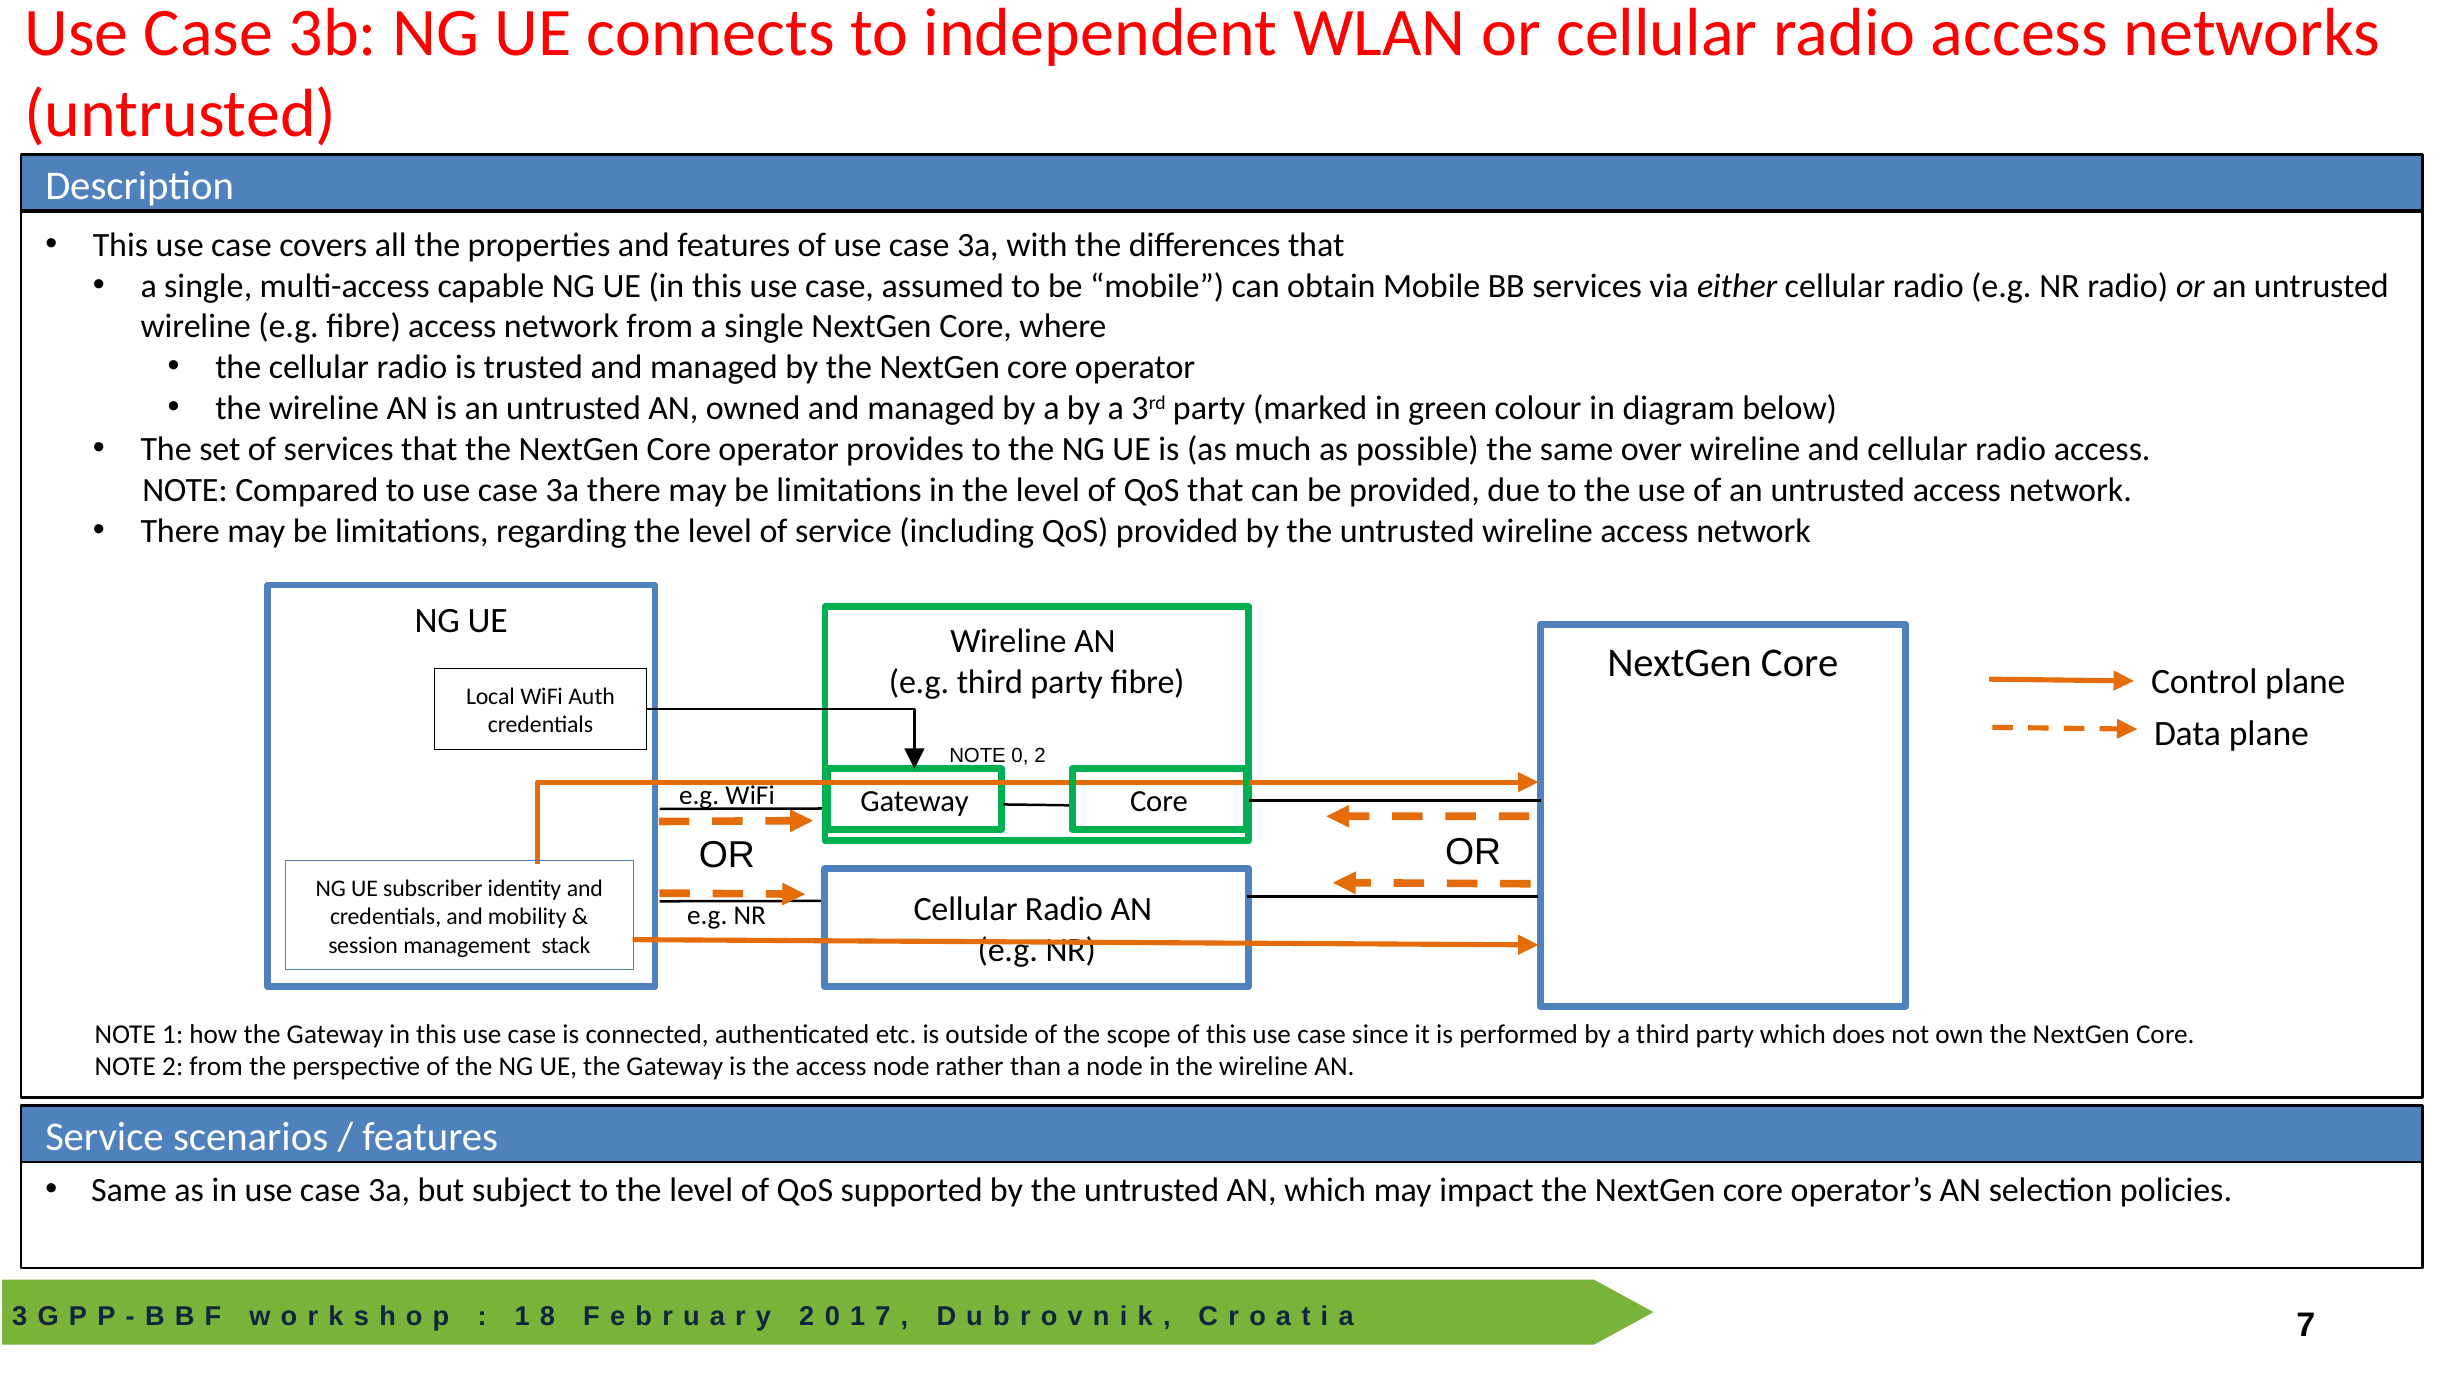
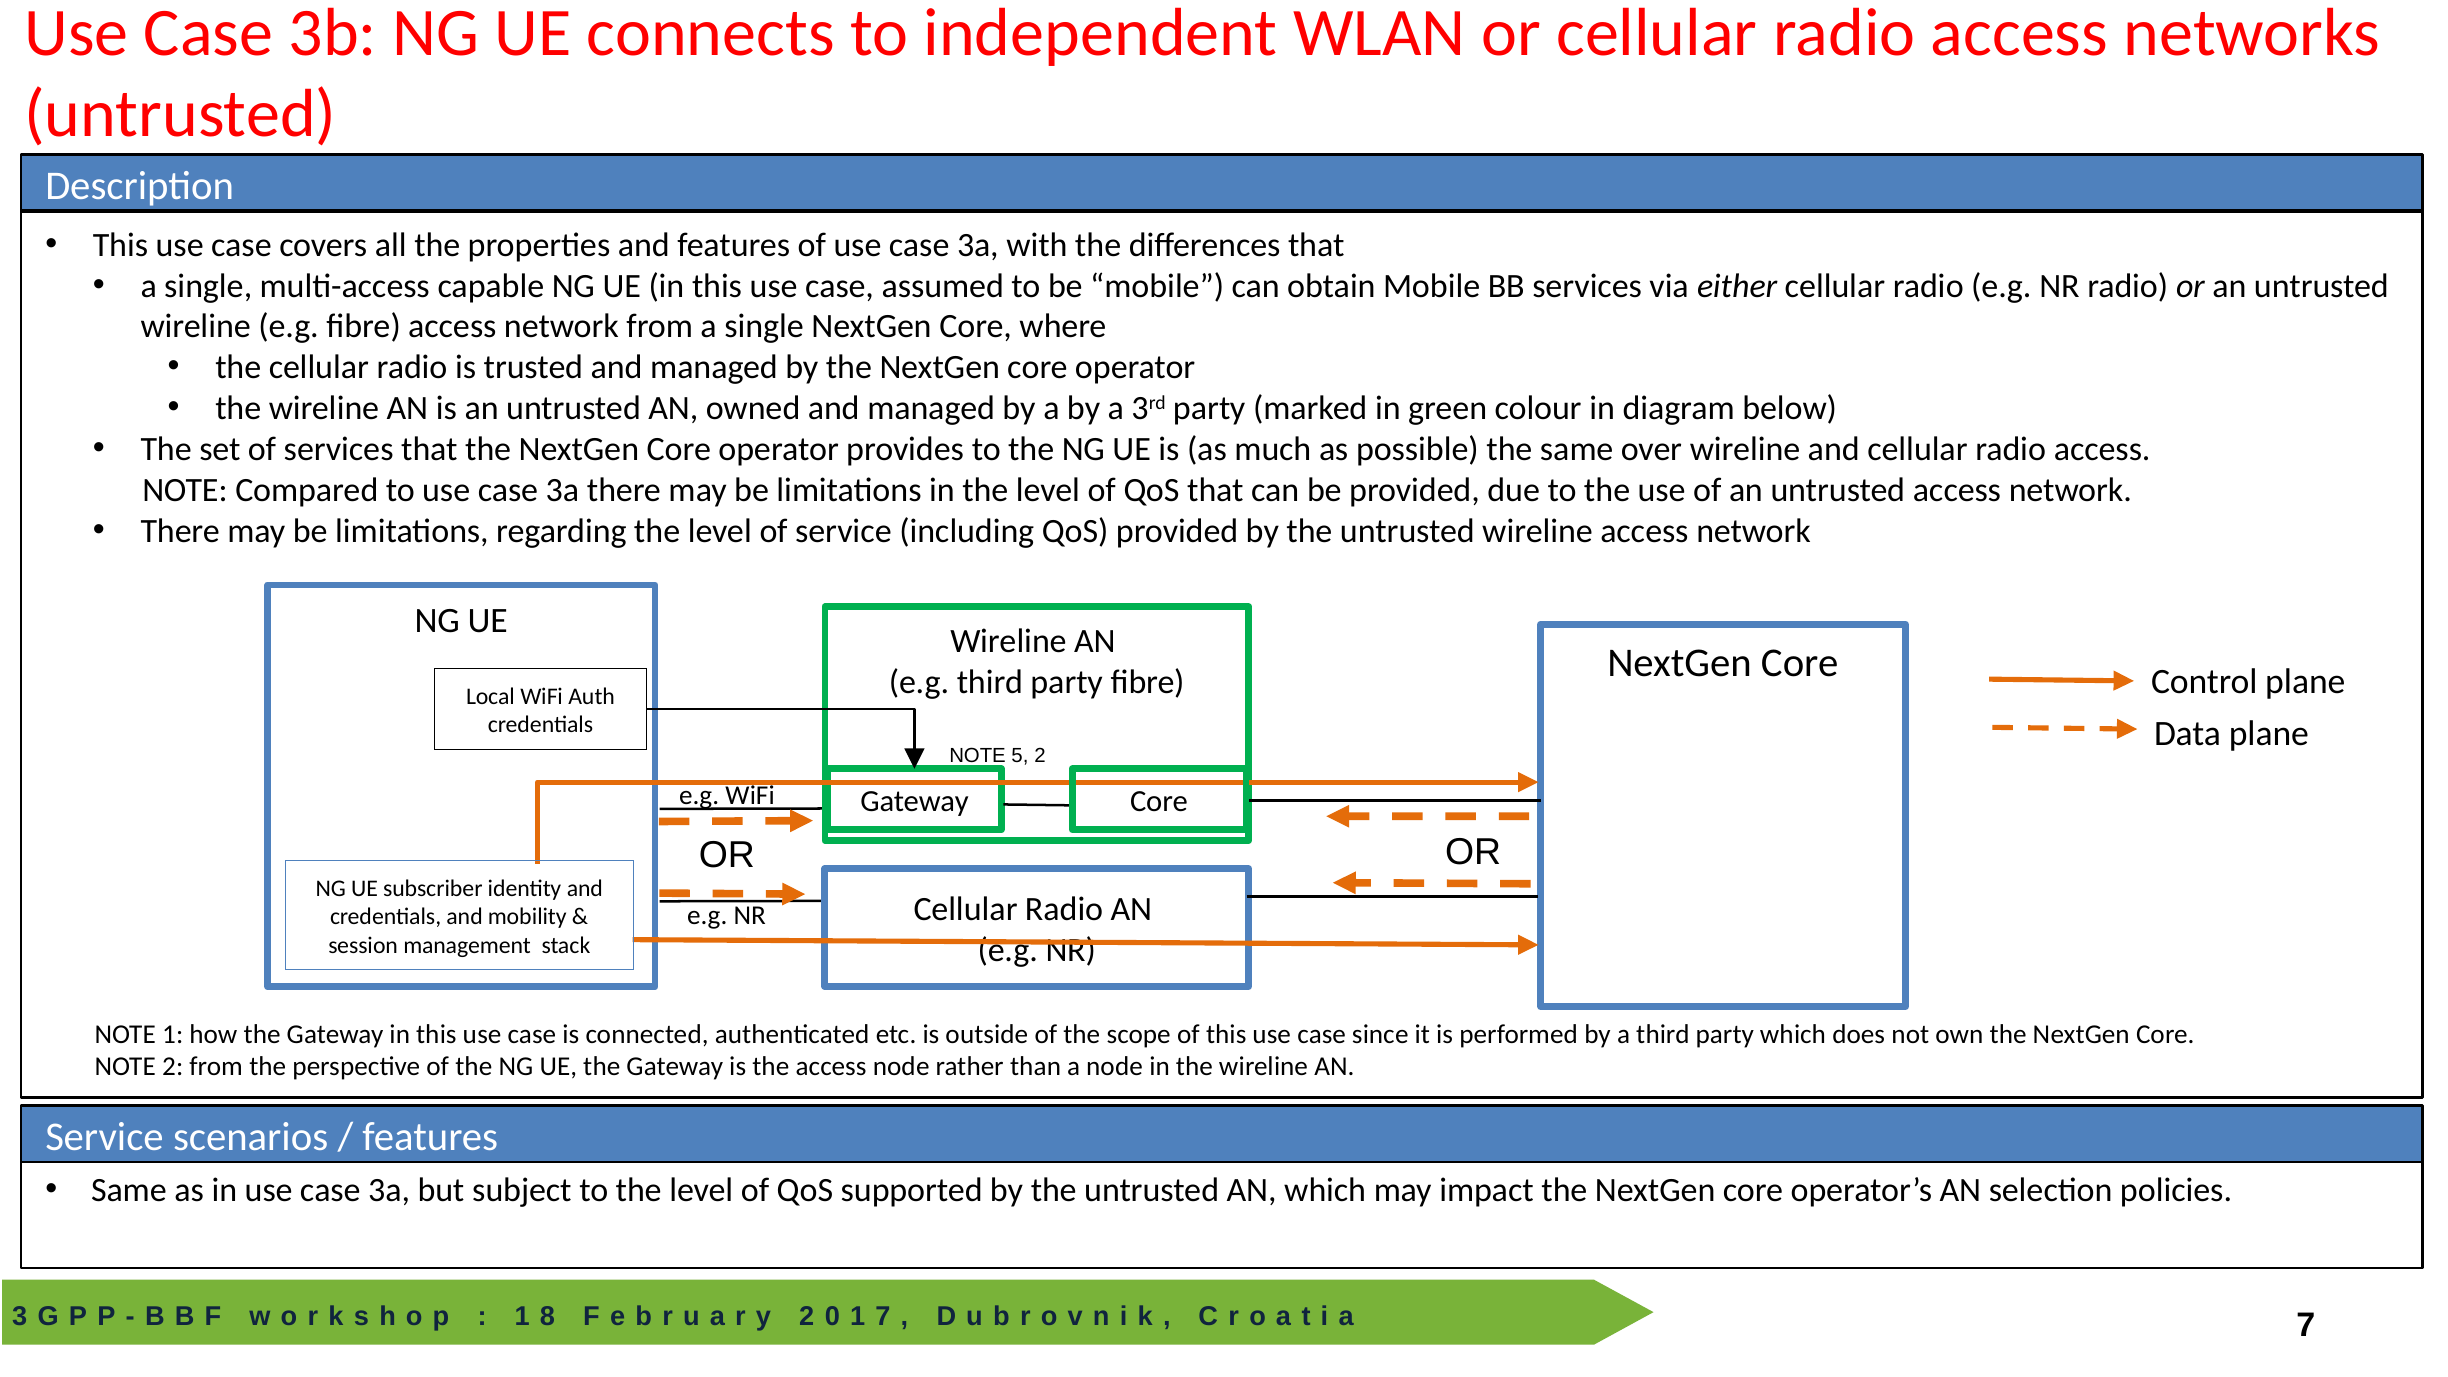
NOTE 0: 0 -> 5
